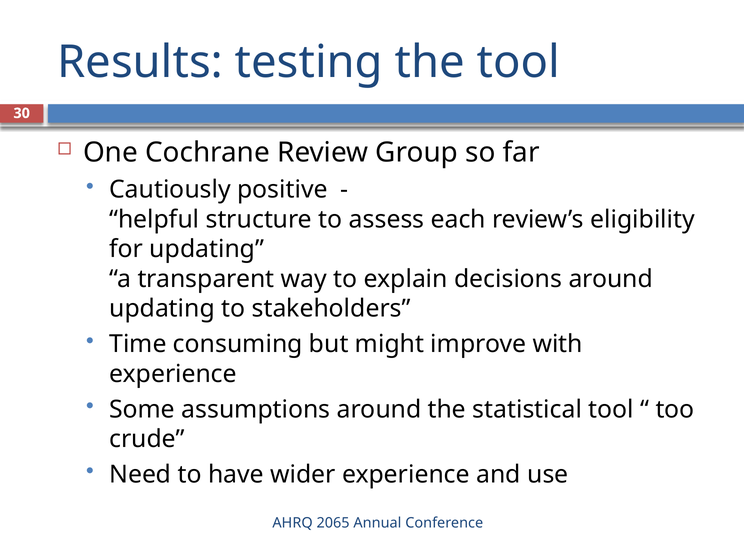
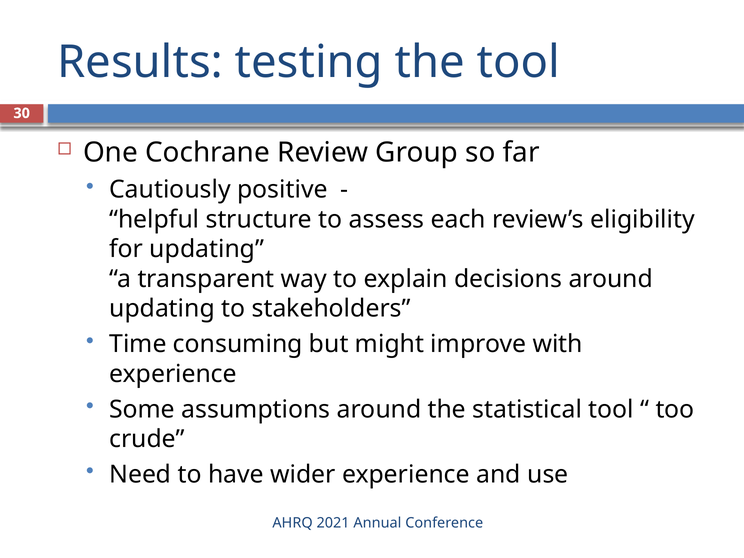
2065: 2065 -> 2021
